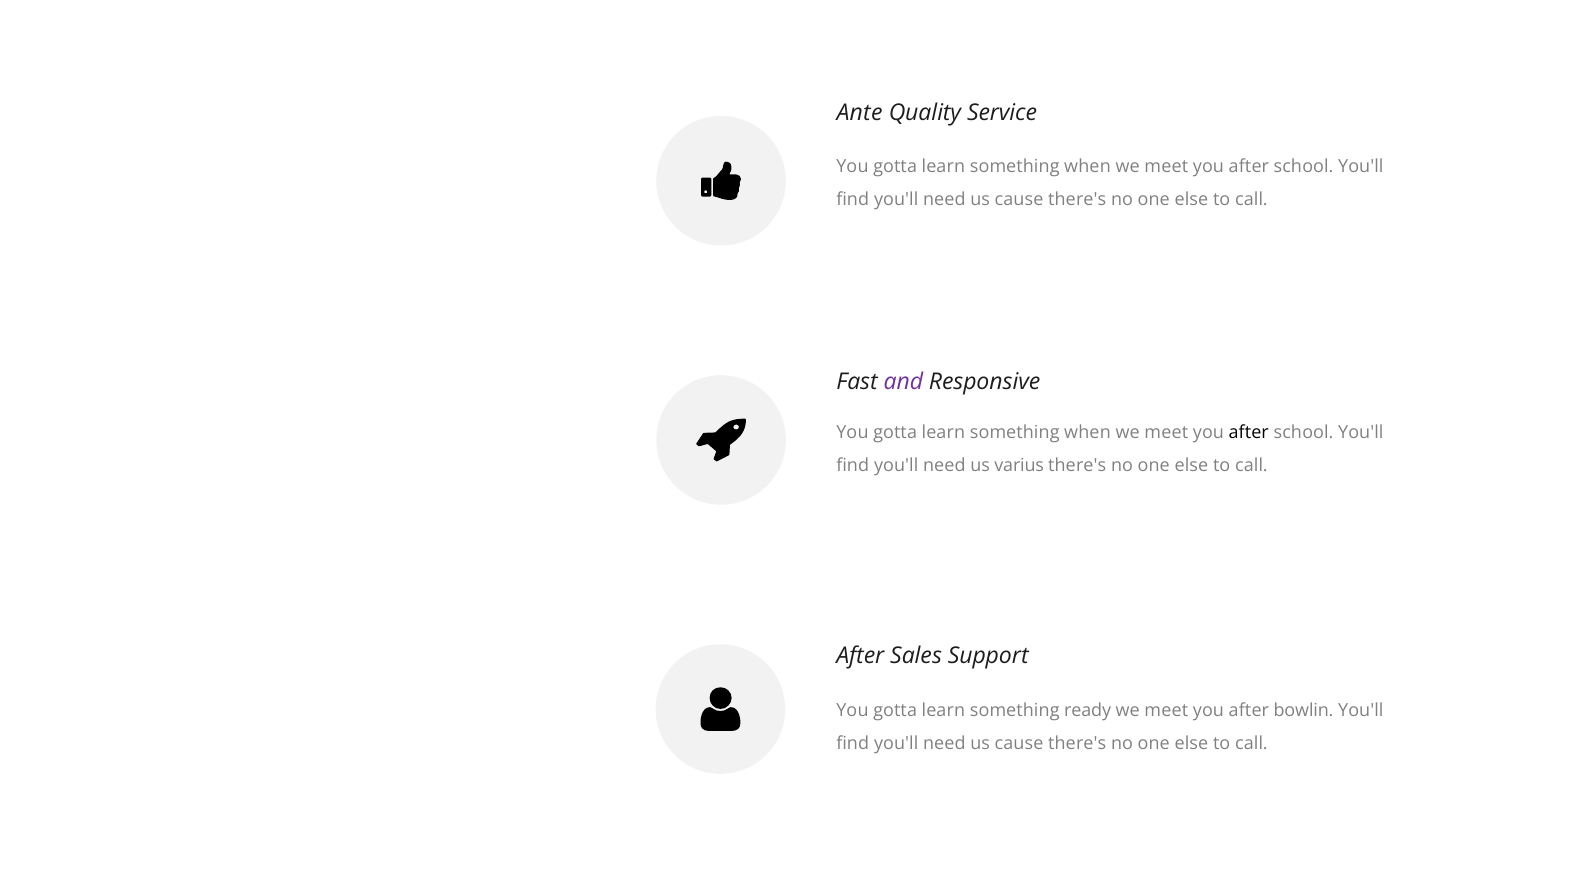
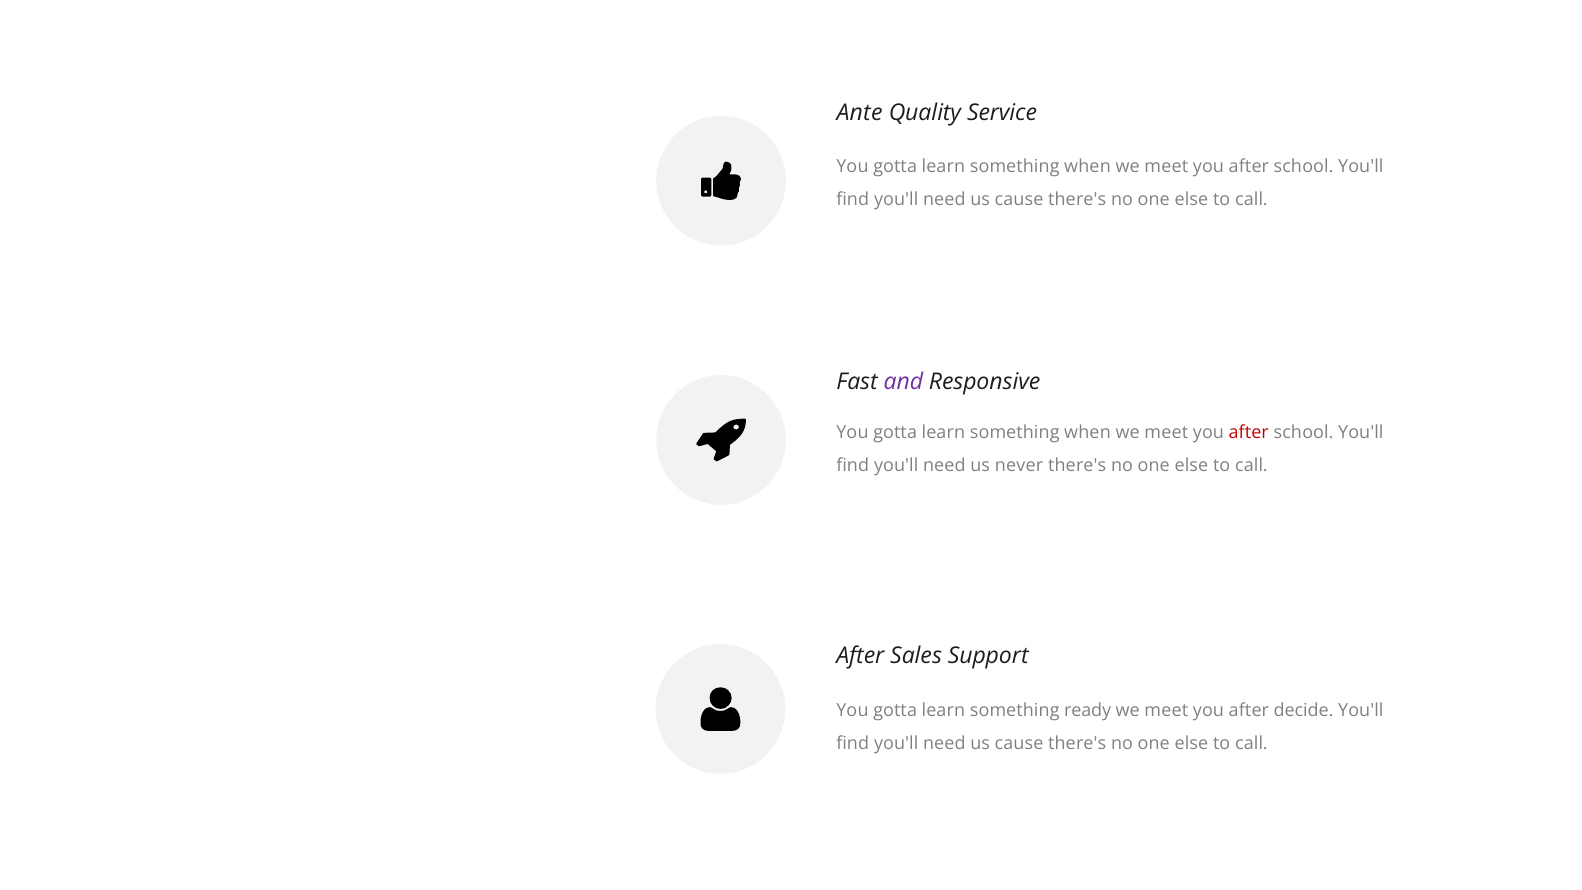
after at (1249, 433) colour: black -> red
varius: varius -> never
bowlin: bowlin -> decide
